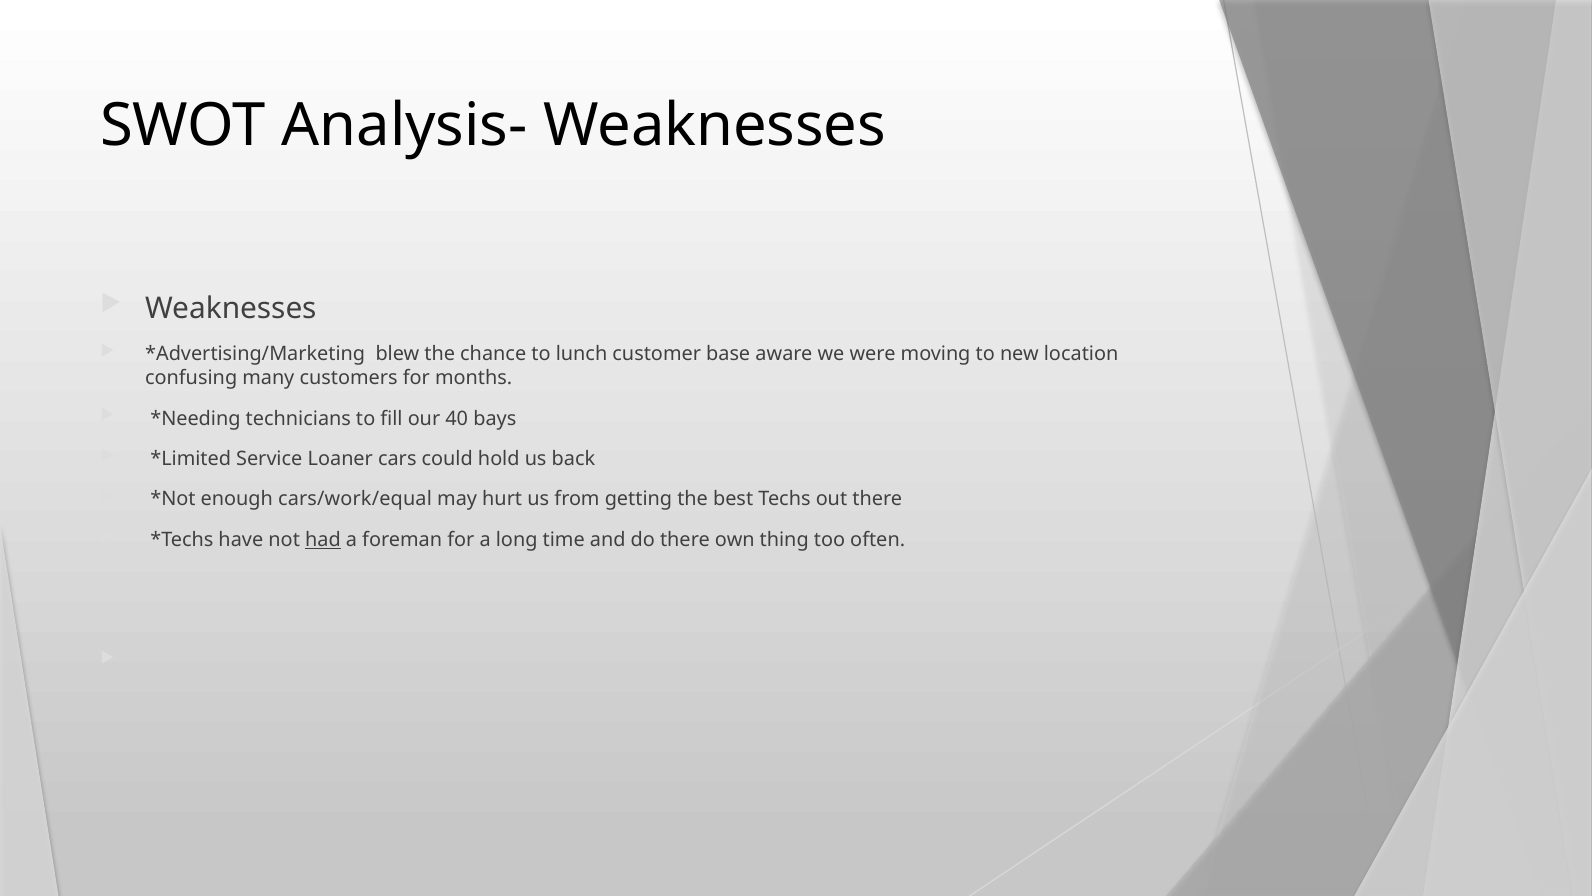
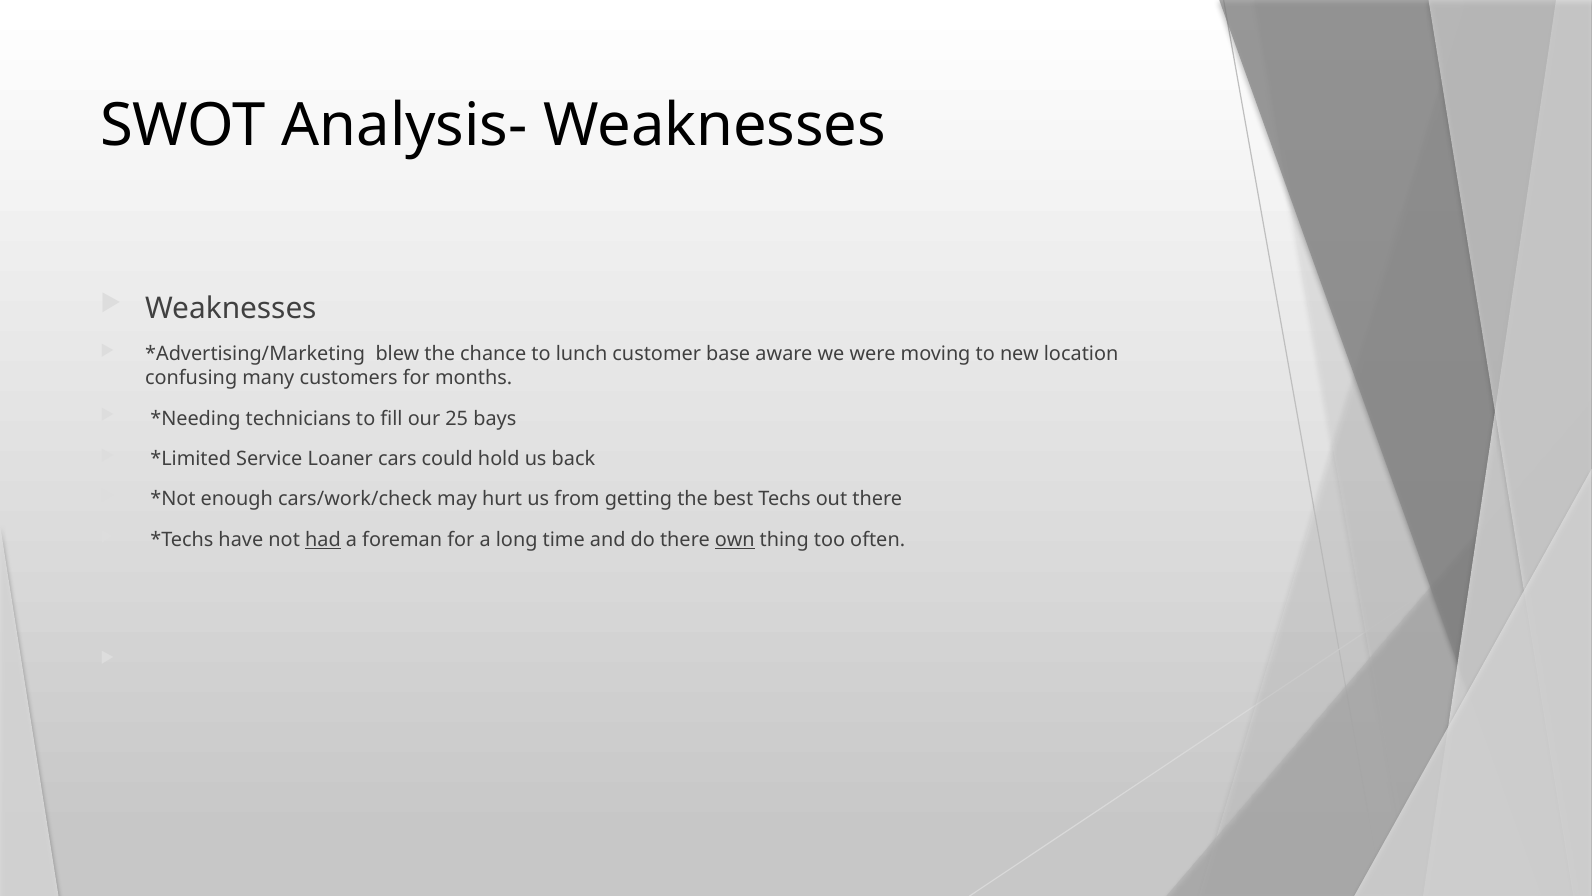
40: 40 -> 25
cars/work/equal: cars/work/equal -> cars/work/check
own underline: none -> present
